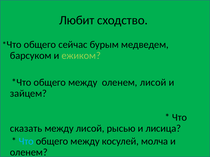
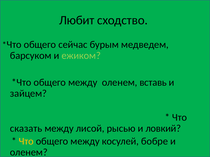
оленем лисой: лисой -> вставь
лисица: лисица -> ловкий
Что at (26, 142) colour: light blue -> yellow
молча: молча -> бобре
